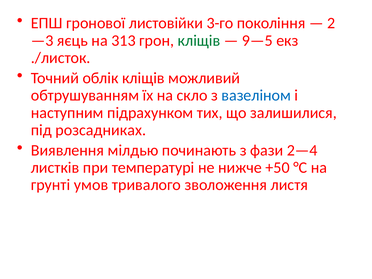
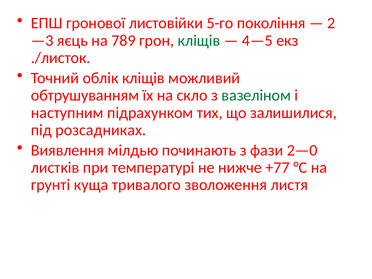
3-го: 3-го -> 5-го
313: 313 -> 789
9—5: 9—5 -> 4—5
вазеліном colour: blue -> green
2—4: 2—4 -> 2—0
+50: +50 -> +77
умов: умов -> куща
